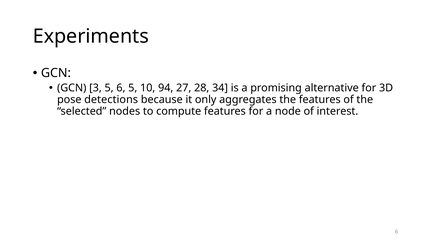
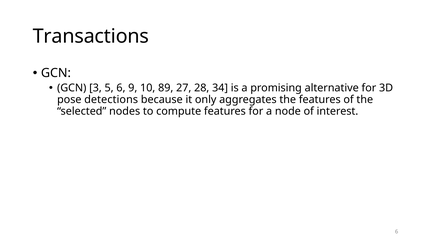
Experiments: Experiments -> Transactions
6 5: 5 -> 9
94: 94 -> 89
